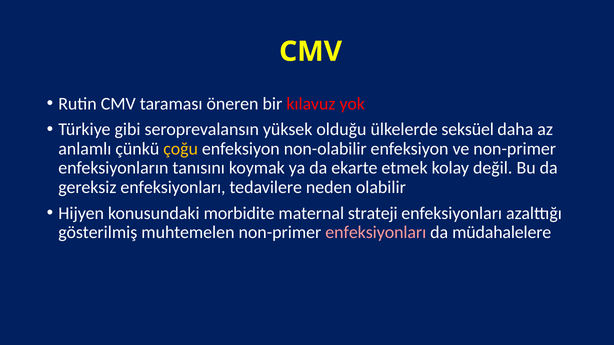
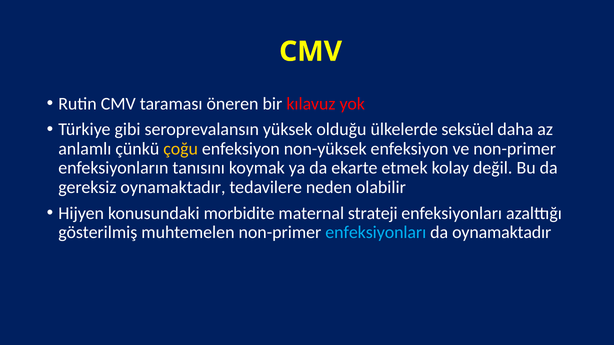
non-olabilir: non-olabilir -> non-yüksek
gereksiz enfeksiyonları: enfeksiyonları -> oynamaktadır
enfeksiyonları at (376, 233) colour: pink -> light blue
da müdahalelere: müdahalelere -> oynamaktadır
